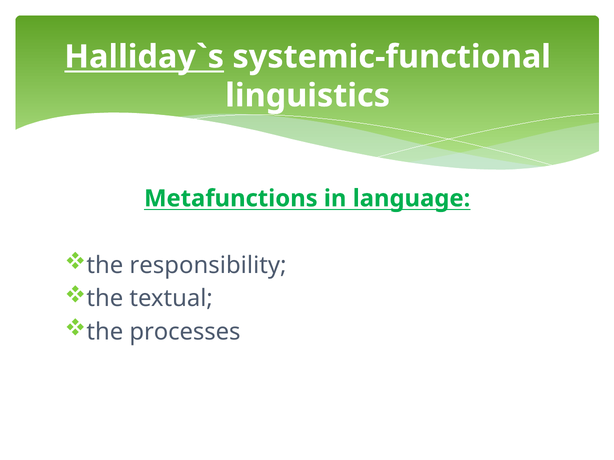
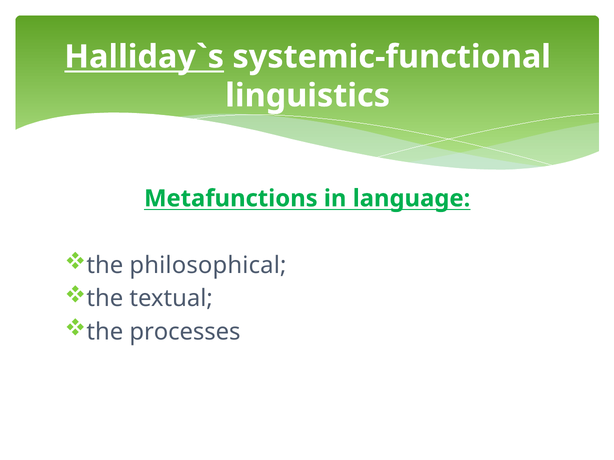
responsibility: responsibility -> philosophical
